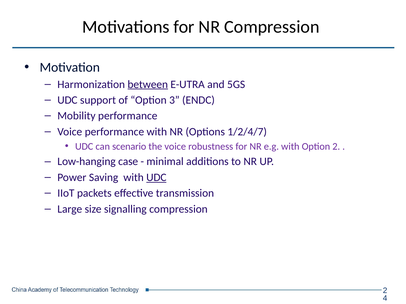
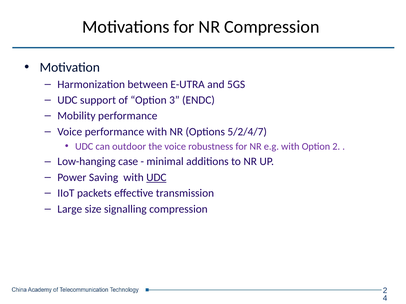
between underline: present -> none
1/2/4/7: 1/2/4/7 -> 5/2/4/7
scenario: scenario -> outdoor
